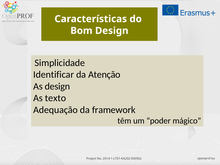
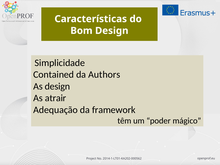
Identificar: Identificar -> Contained
Atenção: Atenção -> Authors
texto: texto -> atrair
